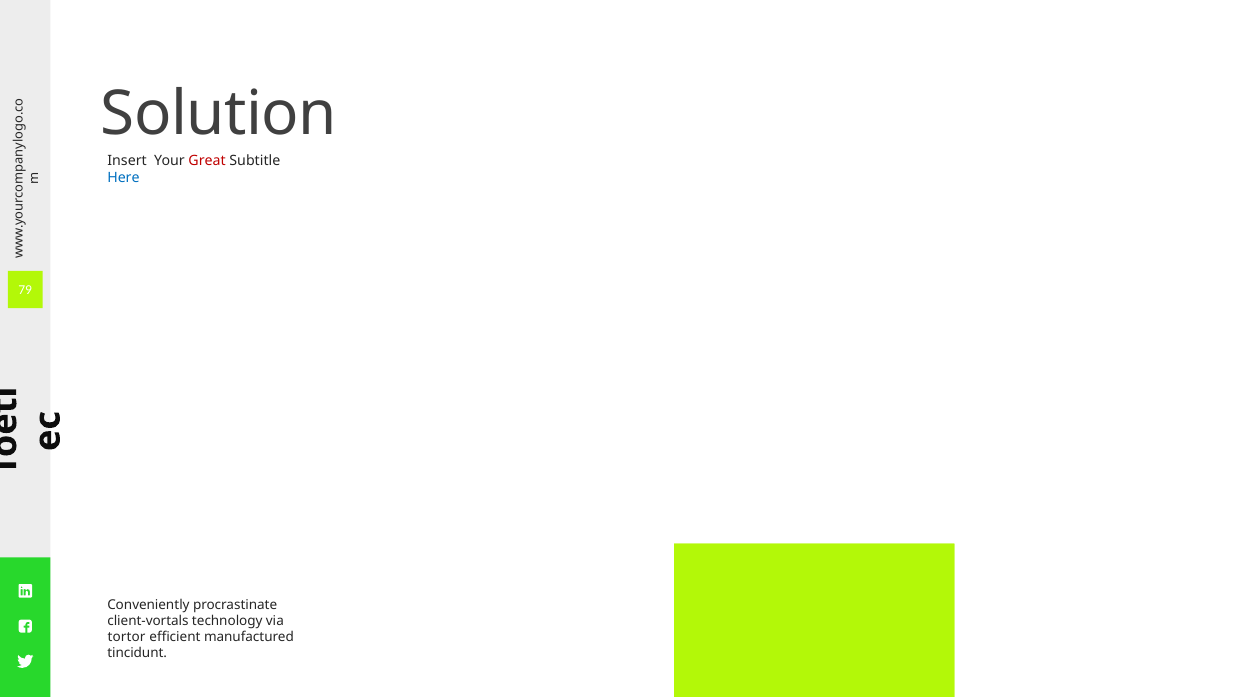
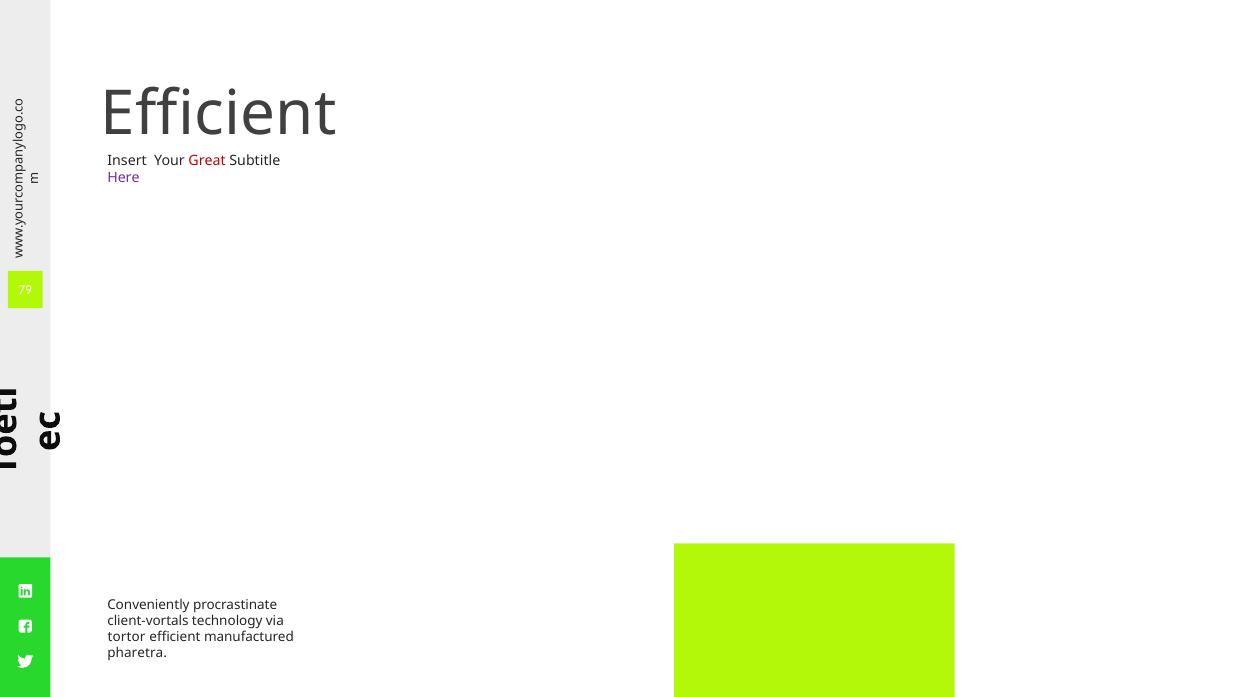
Solution at (219, 115): Solution -> Efficient
Here colour: blue -> purple
tincidunt: tincidunt -> pharetra
